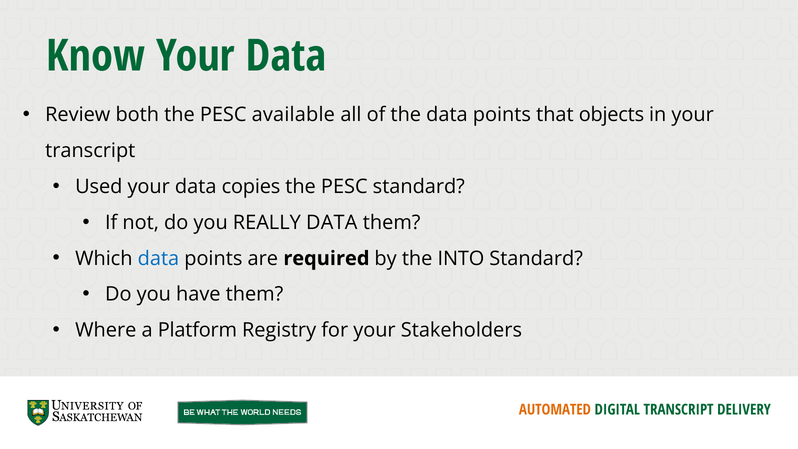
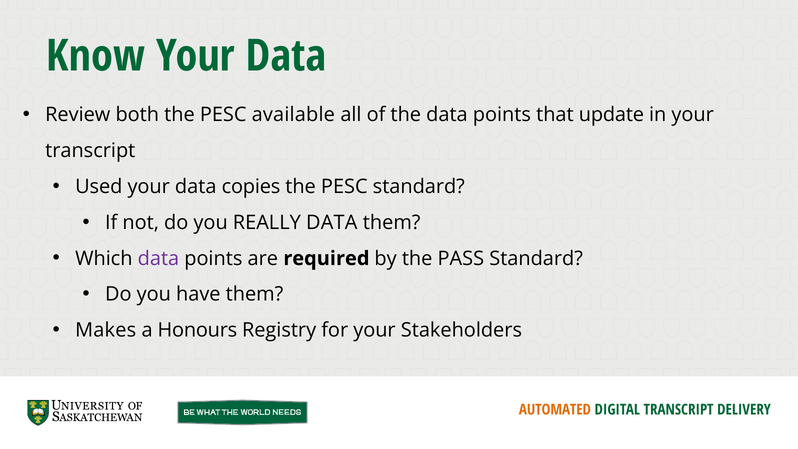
objects: objects -> update
data at (158, 258) colour: blue -> purple
INTO: INTO -> PASS
Where: Where -> Makes
Platform: Platform -> Honours
